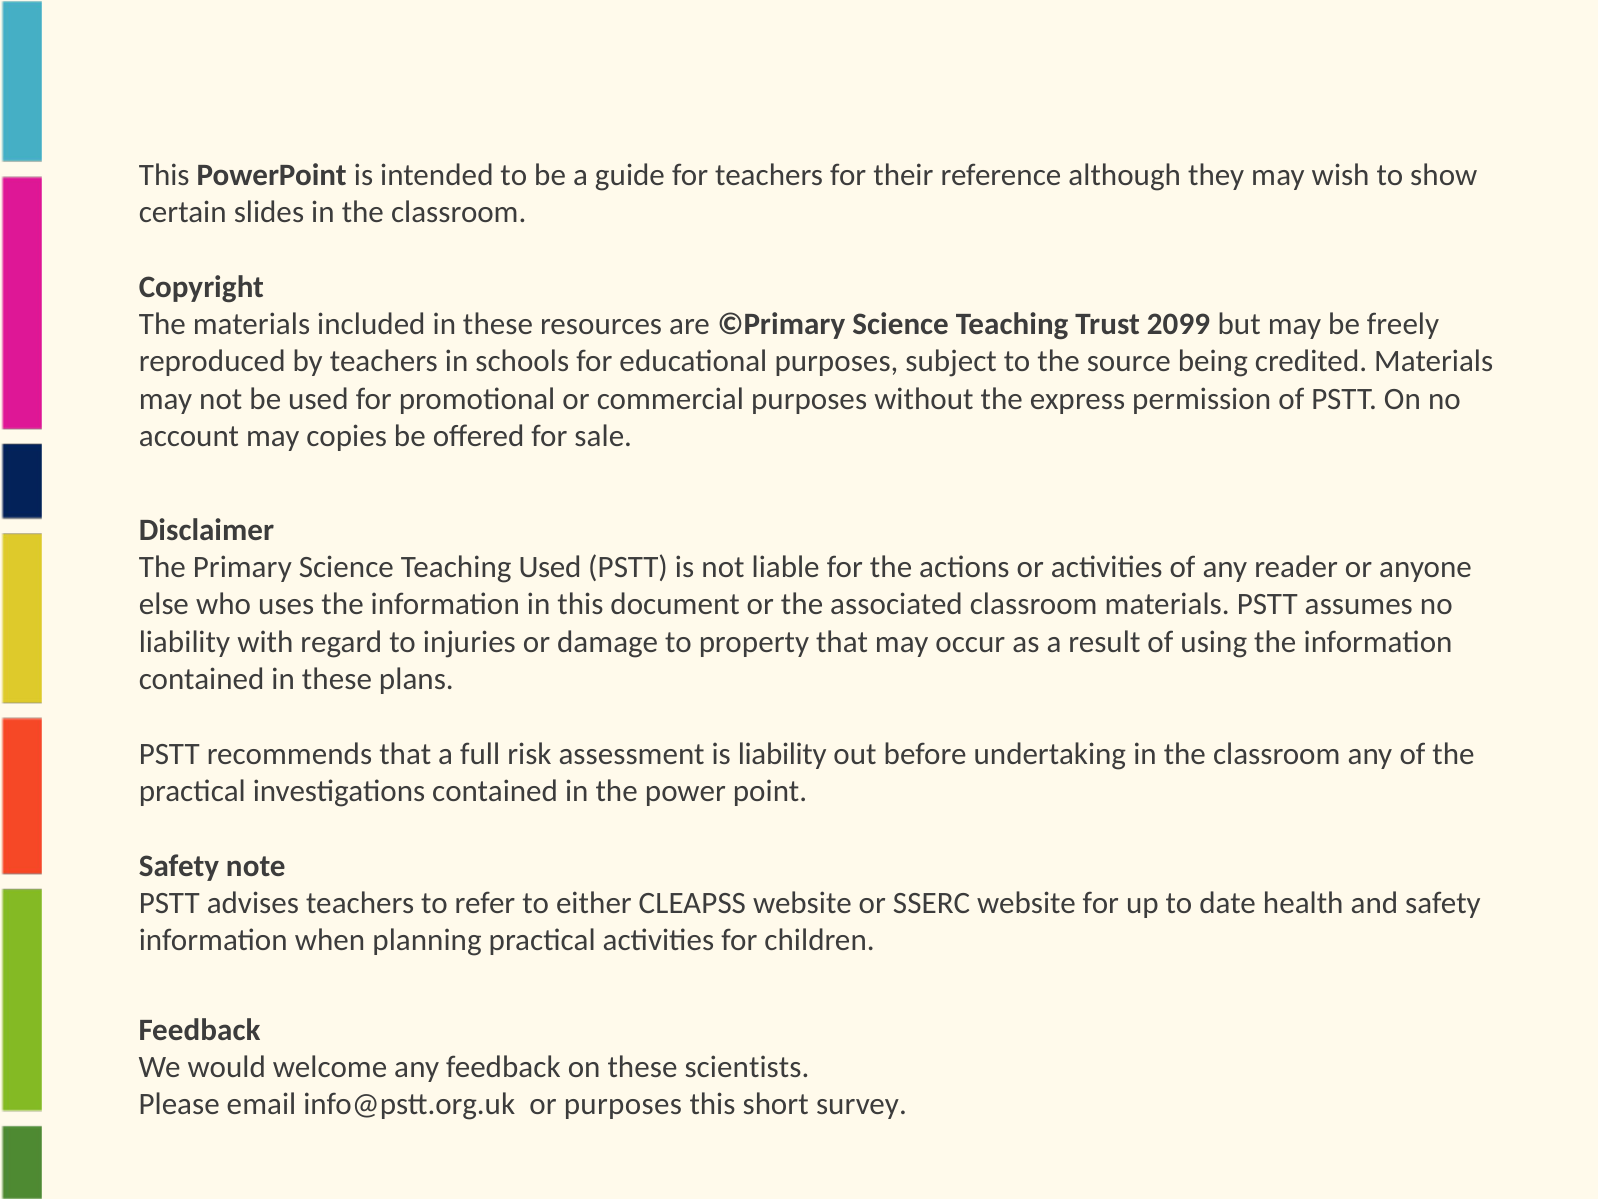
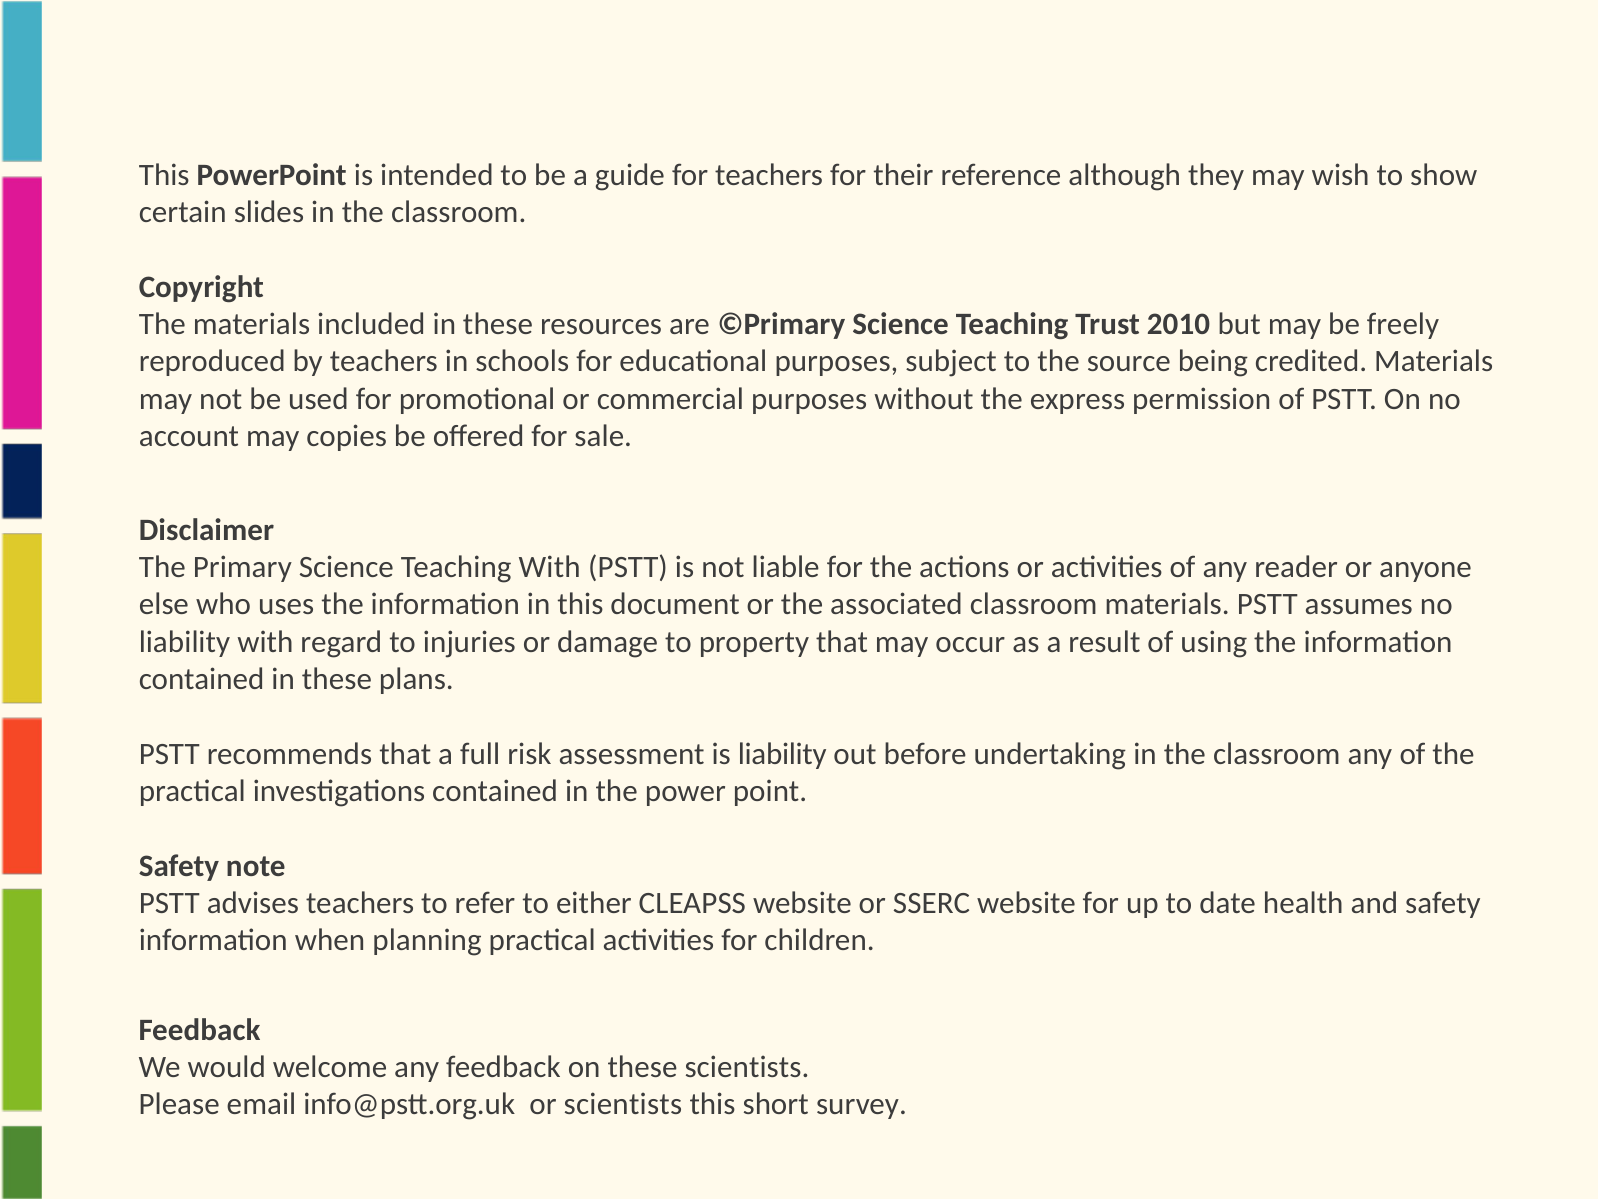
2099: 2099 -> 2010
Teaching Used: Used -> With
or purposes: purposes -> scientists
